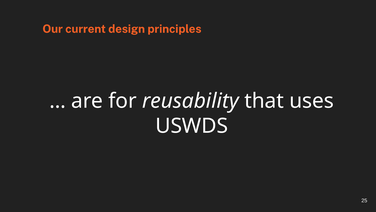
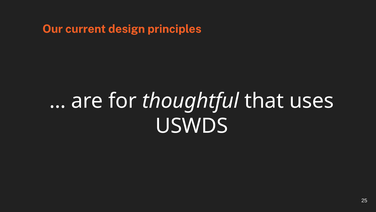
reusability: reusability -> thoughtful
